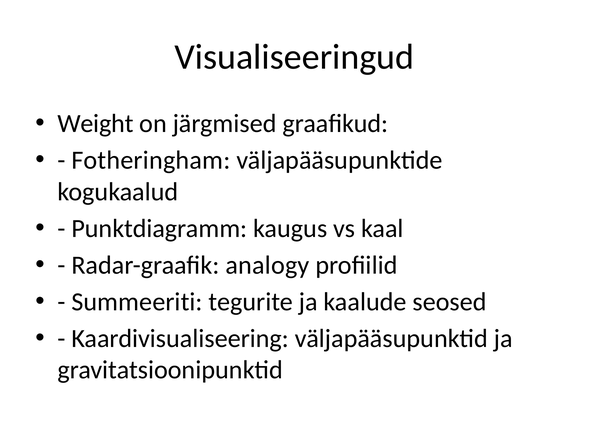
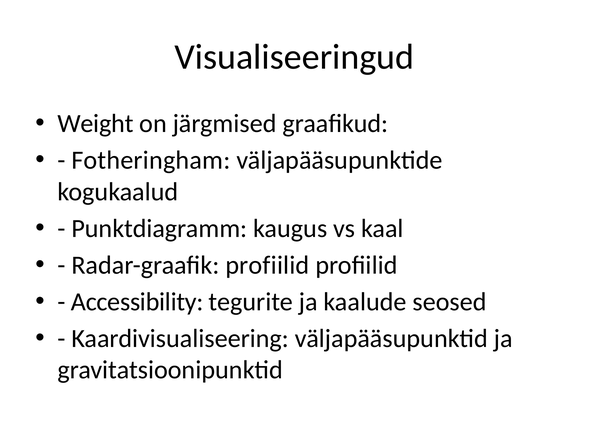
Radar-graafik analogy: analogy -> profiilid
Summeeriti: Summeeriti -> Accessibility
